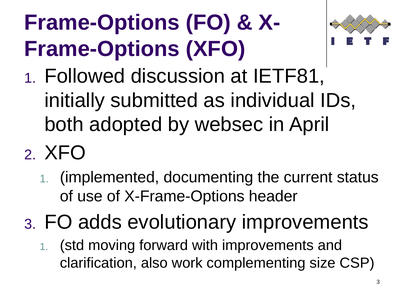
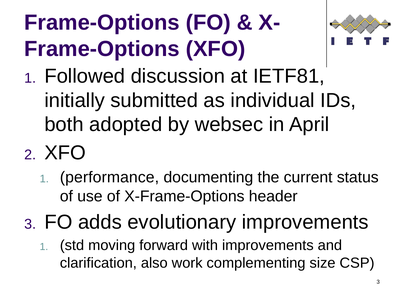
implemented: implemented -> performance
